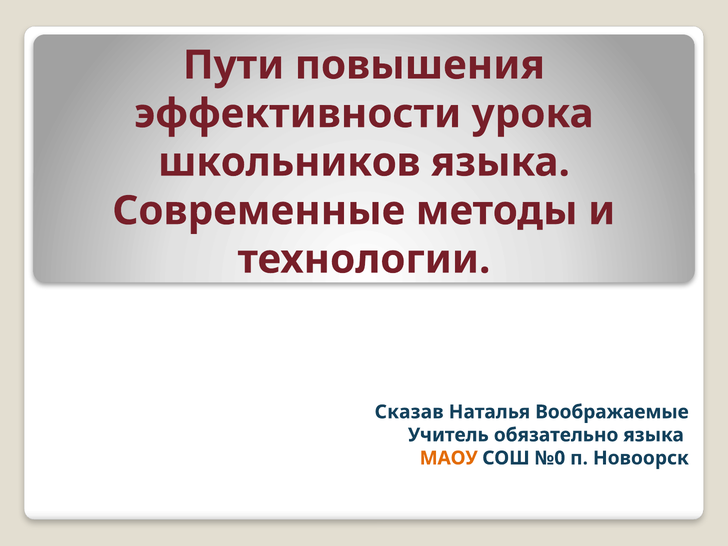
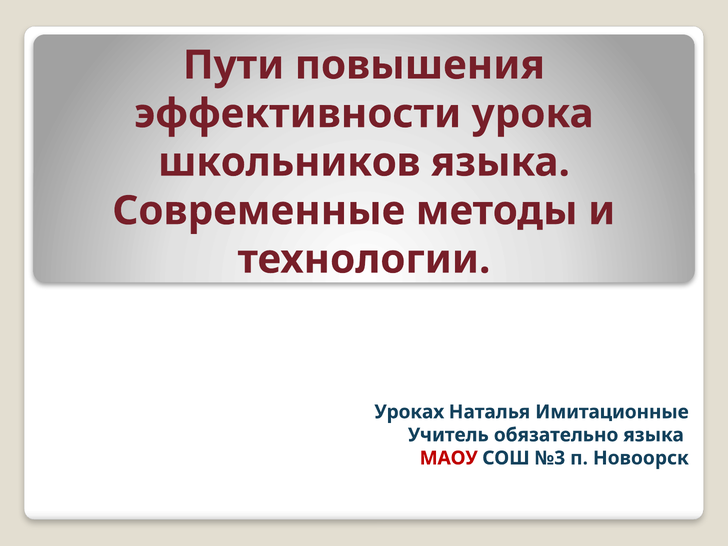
Сказав: Сказав -> Уроках
Воображаемые: Воображаемые -> Имитационные
МАОУ colour: orange -> red
№0: №0 -> №3
